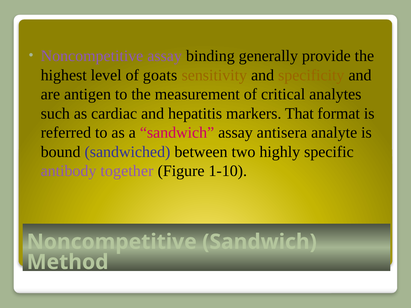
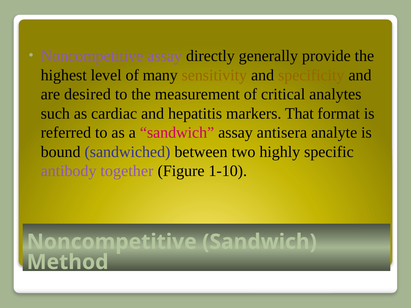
binding: binding -> directly
goats: goats -> many
antigen: antigen -> desired
